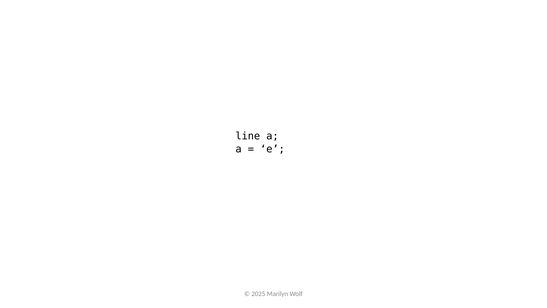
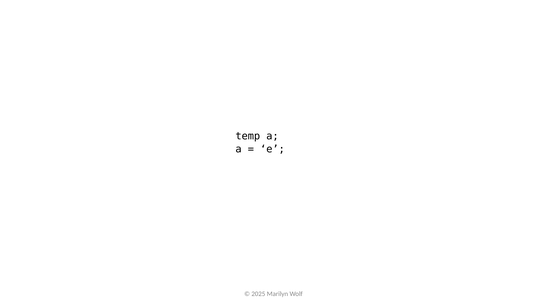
line: line -> temp
